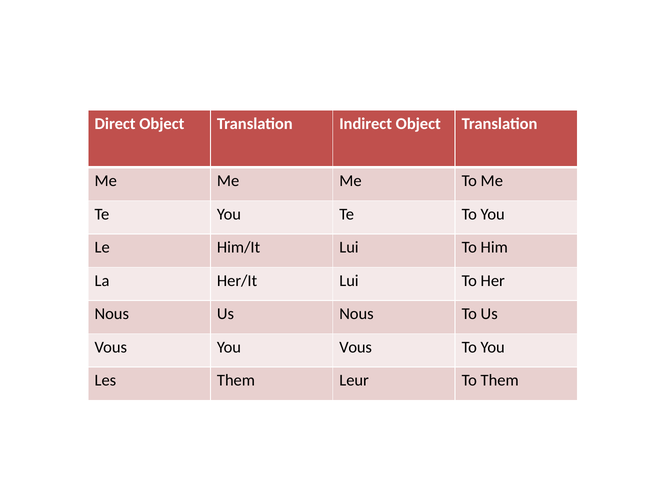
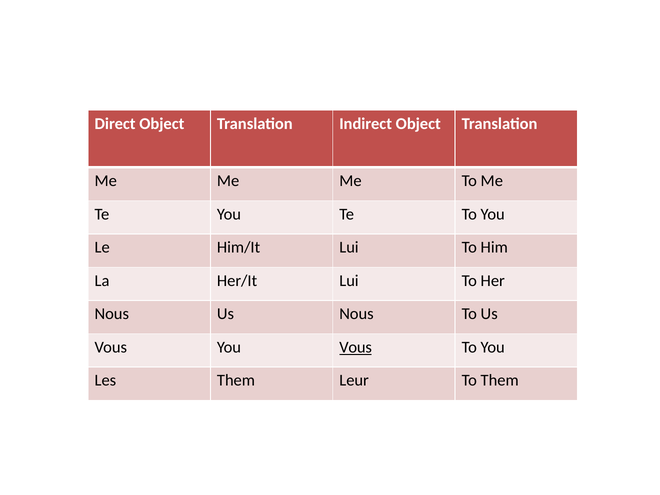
Vous at (356, 347) underline: none -> present
